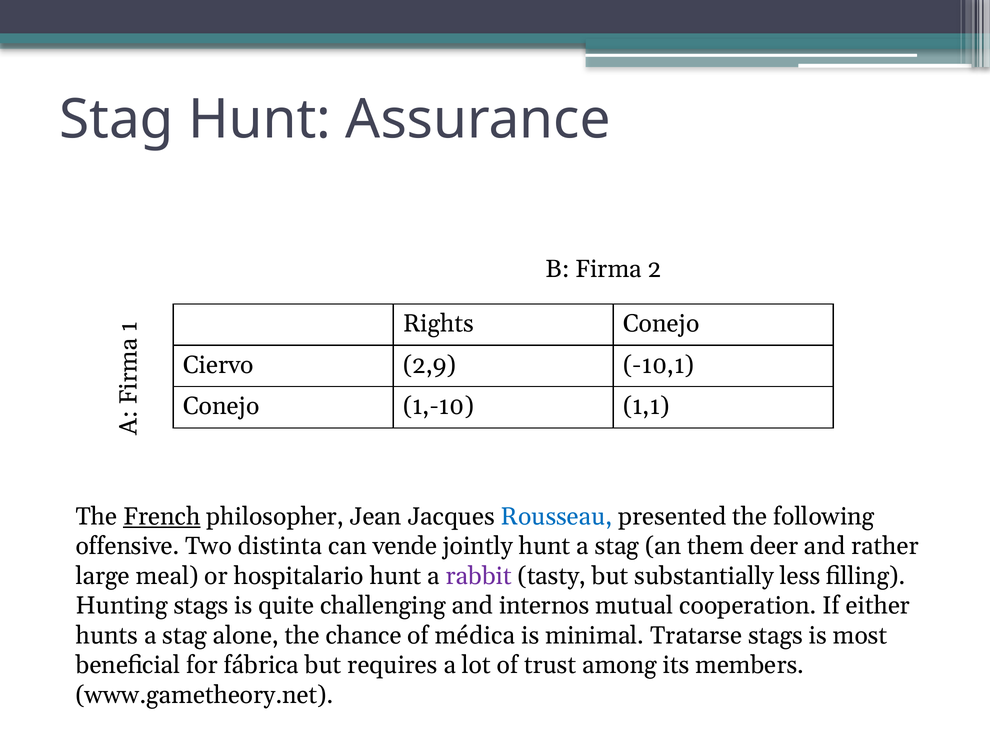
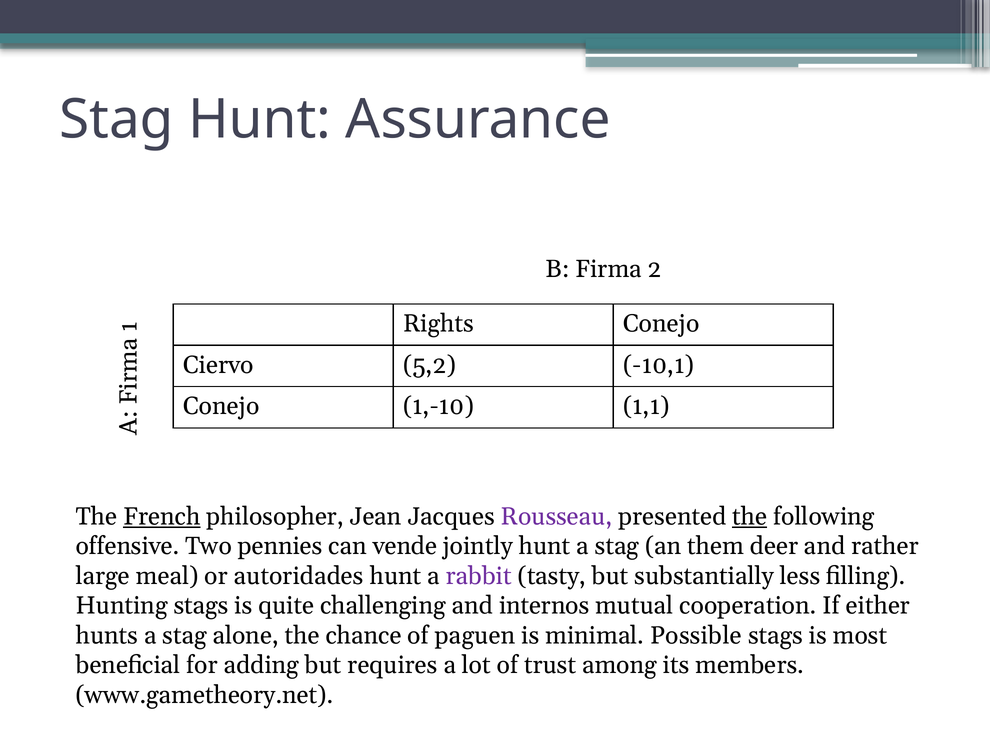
2,9: 2,9 -> 5,2
Rousseau colour: blue -> purple
the at (750, 516) underline: none -> present
distinta: distinta -> pennies
hospitalario: hospitalario -> autoridades
médica: médica -> paguen
Tratarse: Tratarse -> Possible
fábrica: fábrica -> adding
